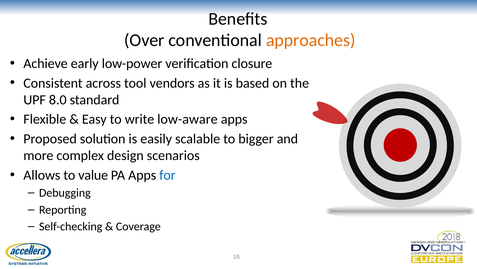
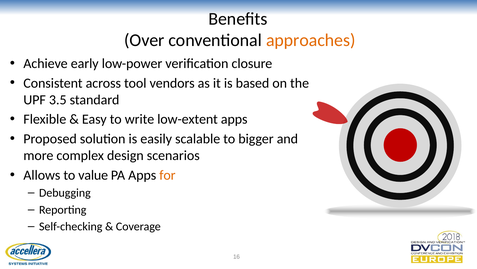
8.0: 8.0 -> 3.5
low-aware: low-aware -> low-extent
for colour: blue -> orange
